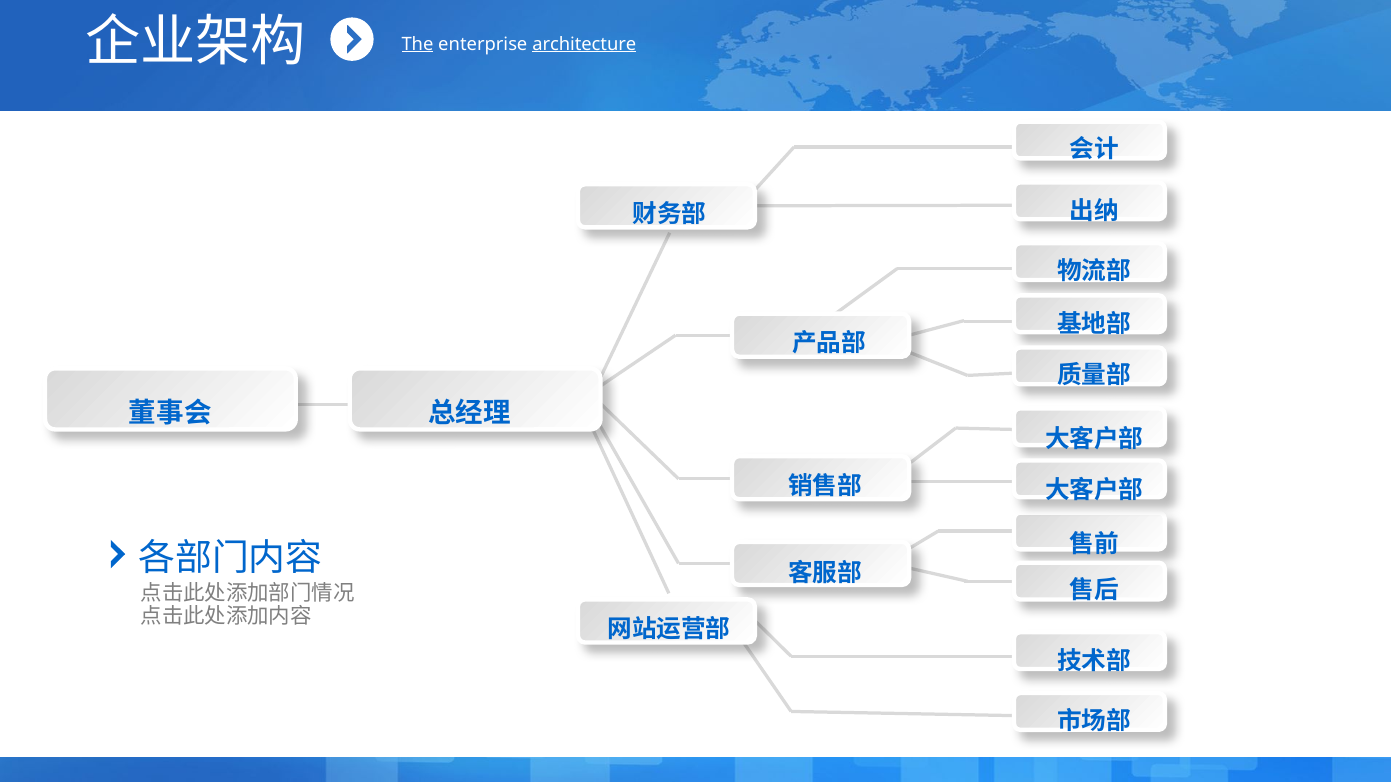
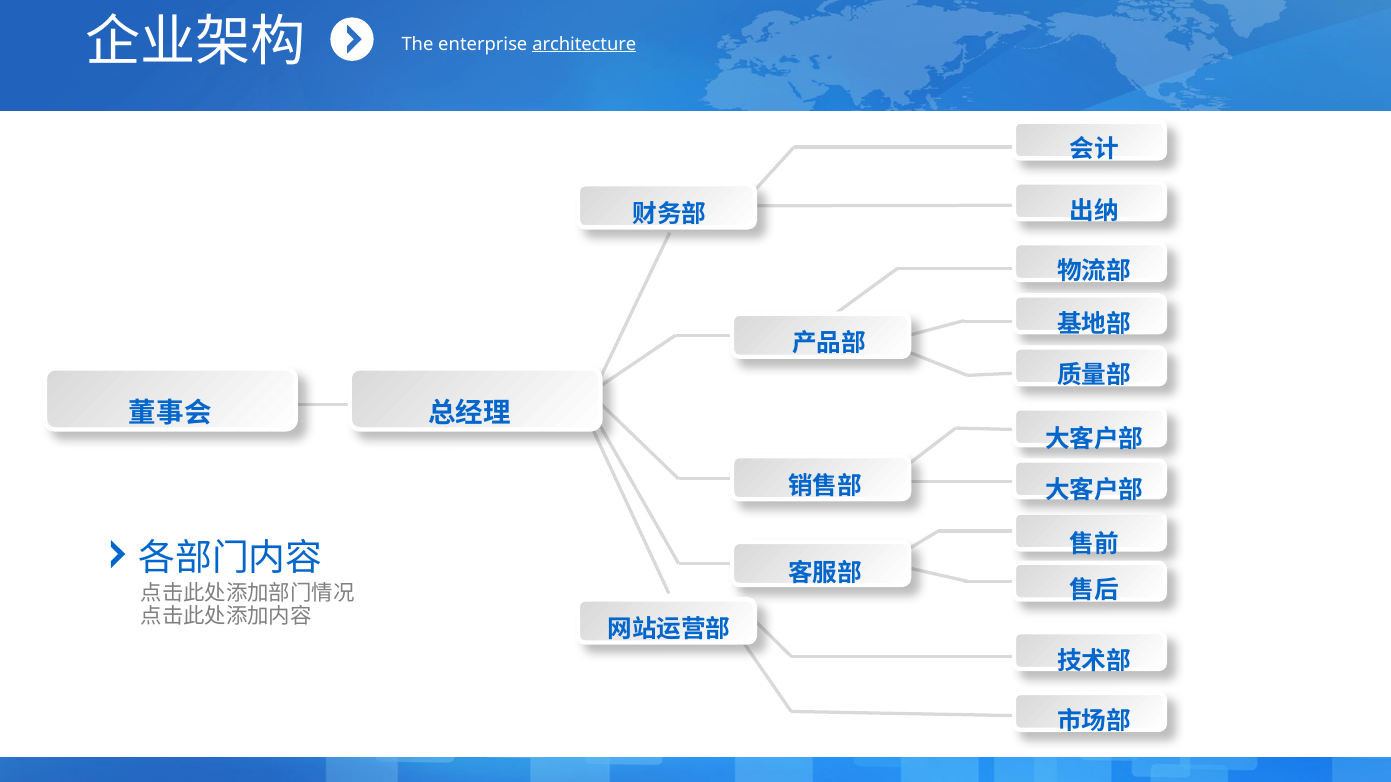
The underline: present -> none
